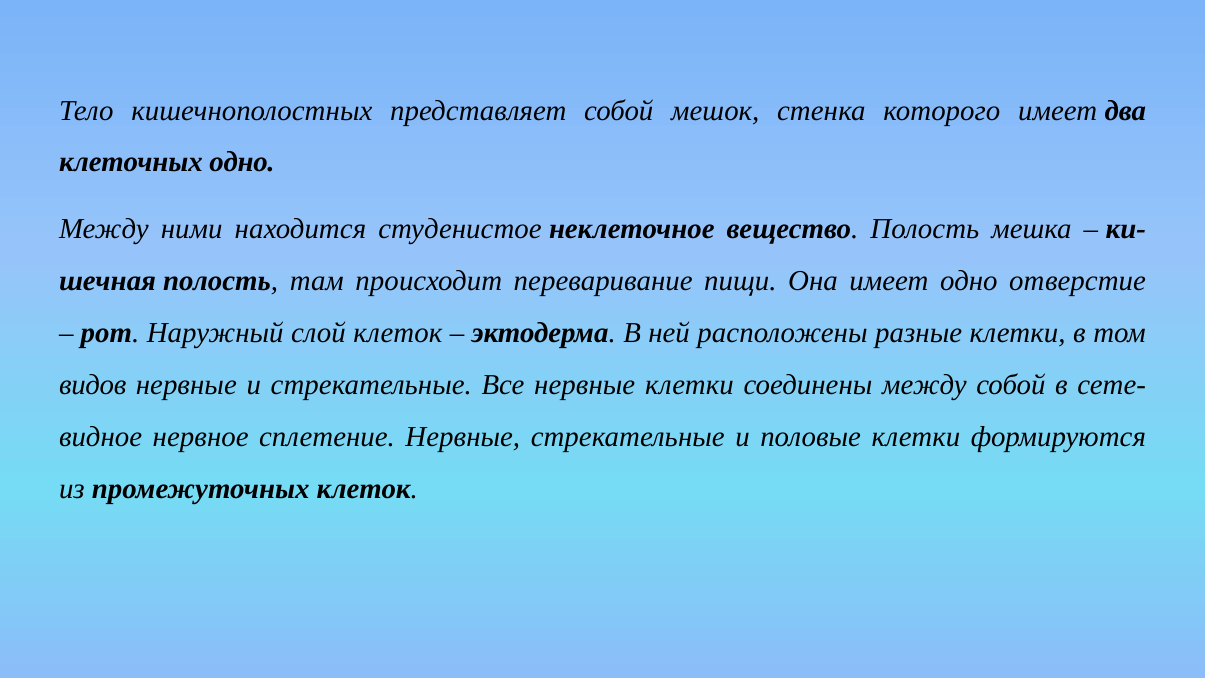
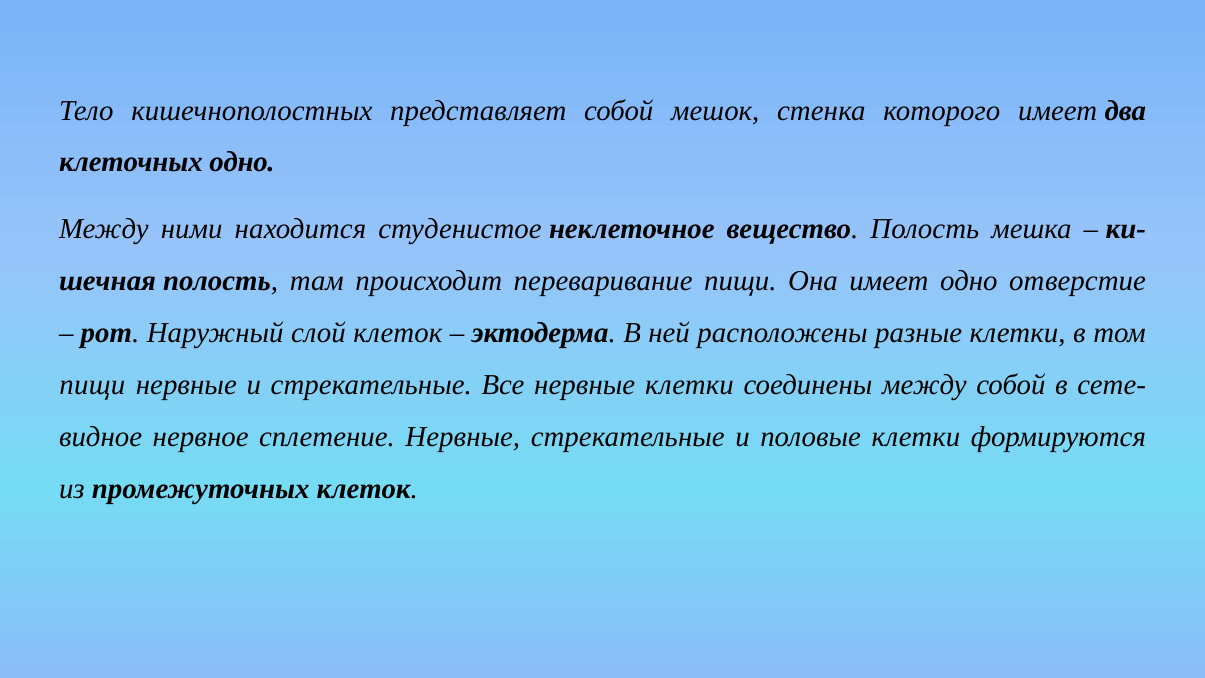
видов at (93, 385): видов -> пищи
